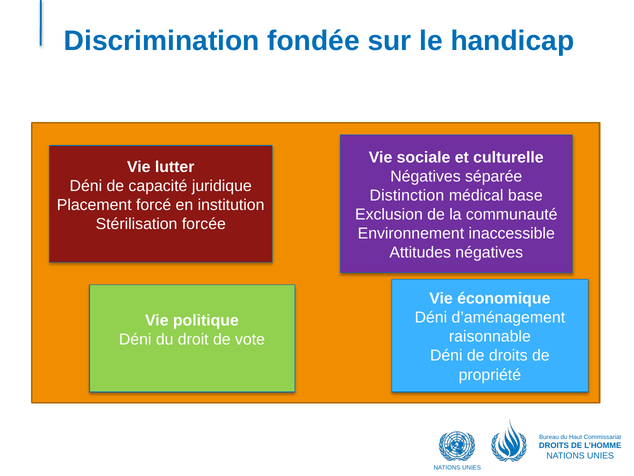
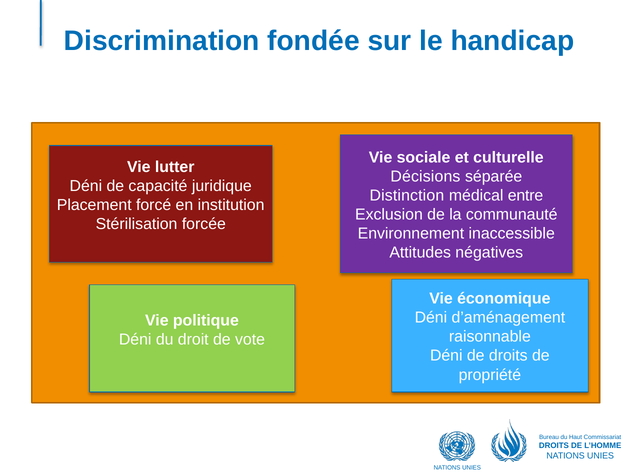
Négatives at (426, 176): Négatives -> Décisions
base: base -> entre
